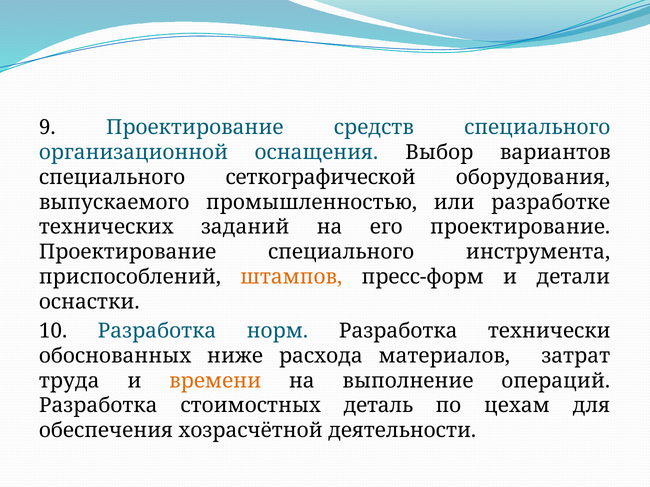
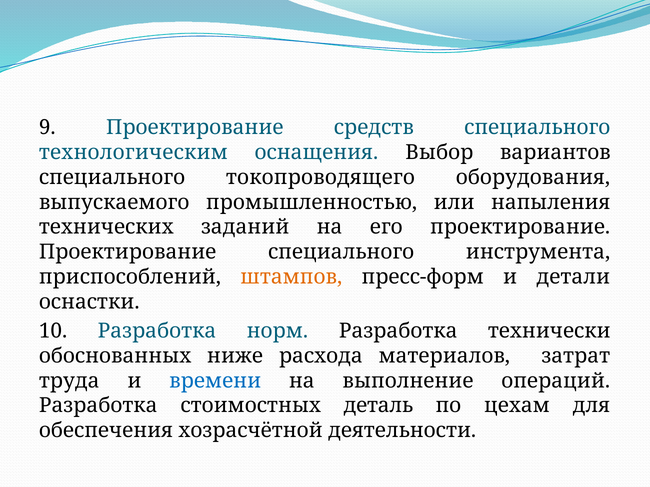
организационной: организационной -> технологическим
сеткографической: сеткографической -> токопроводящего
разработке: разработке -> напыления
времени colour: orange -> blue
